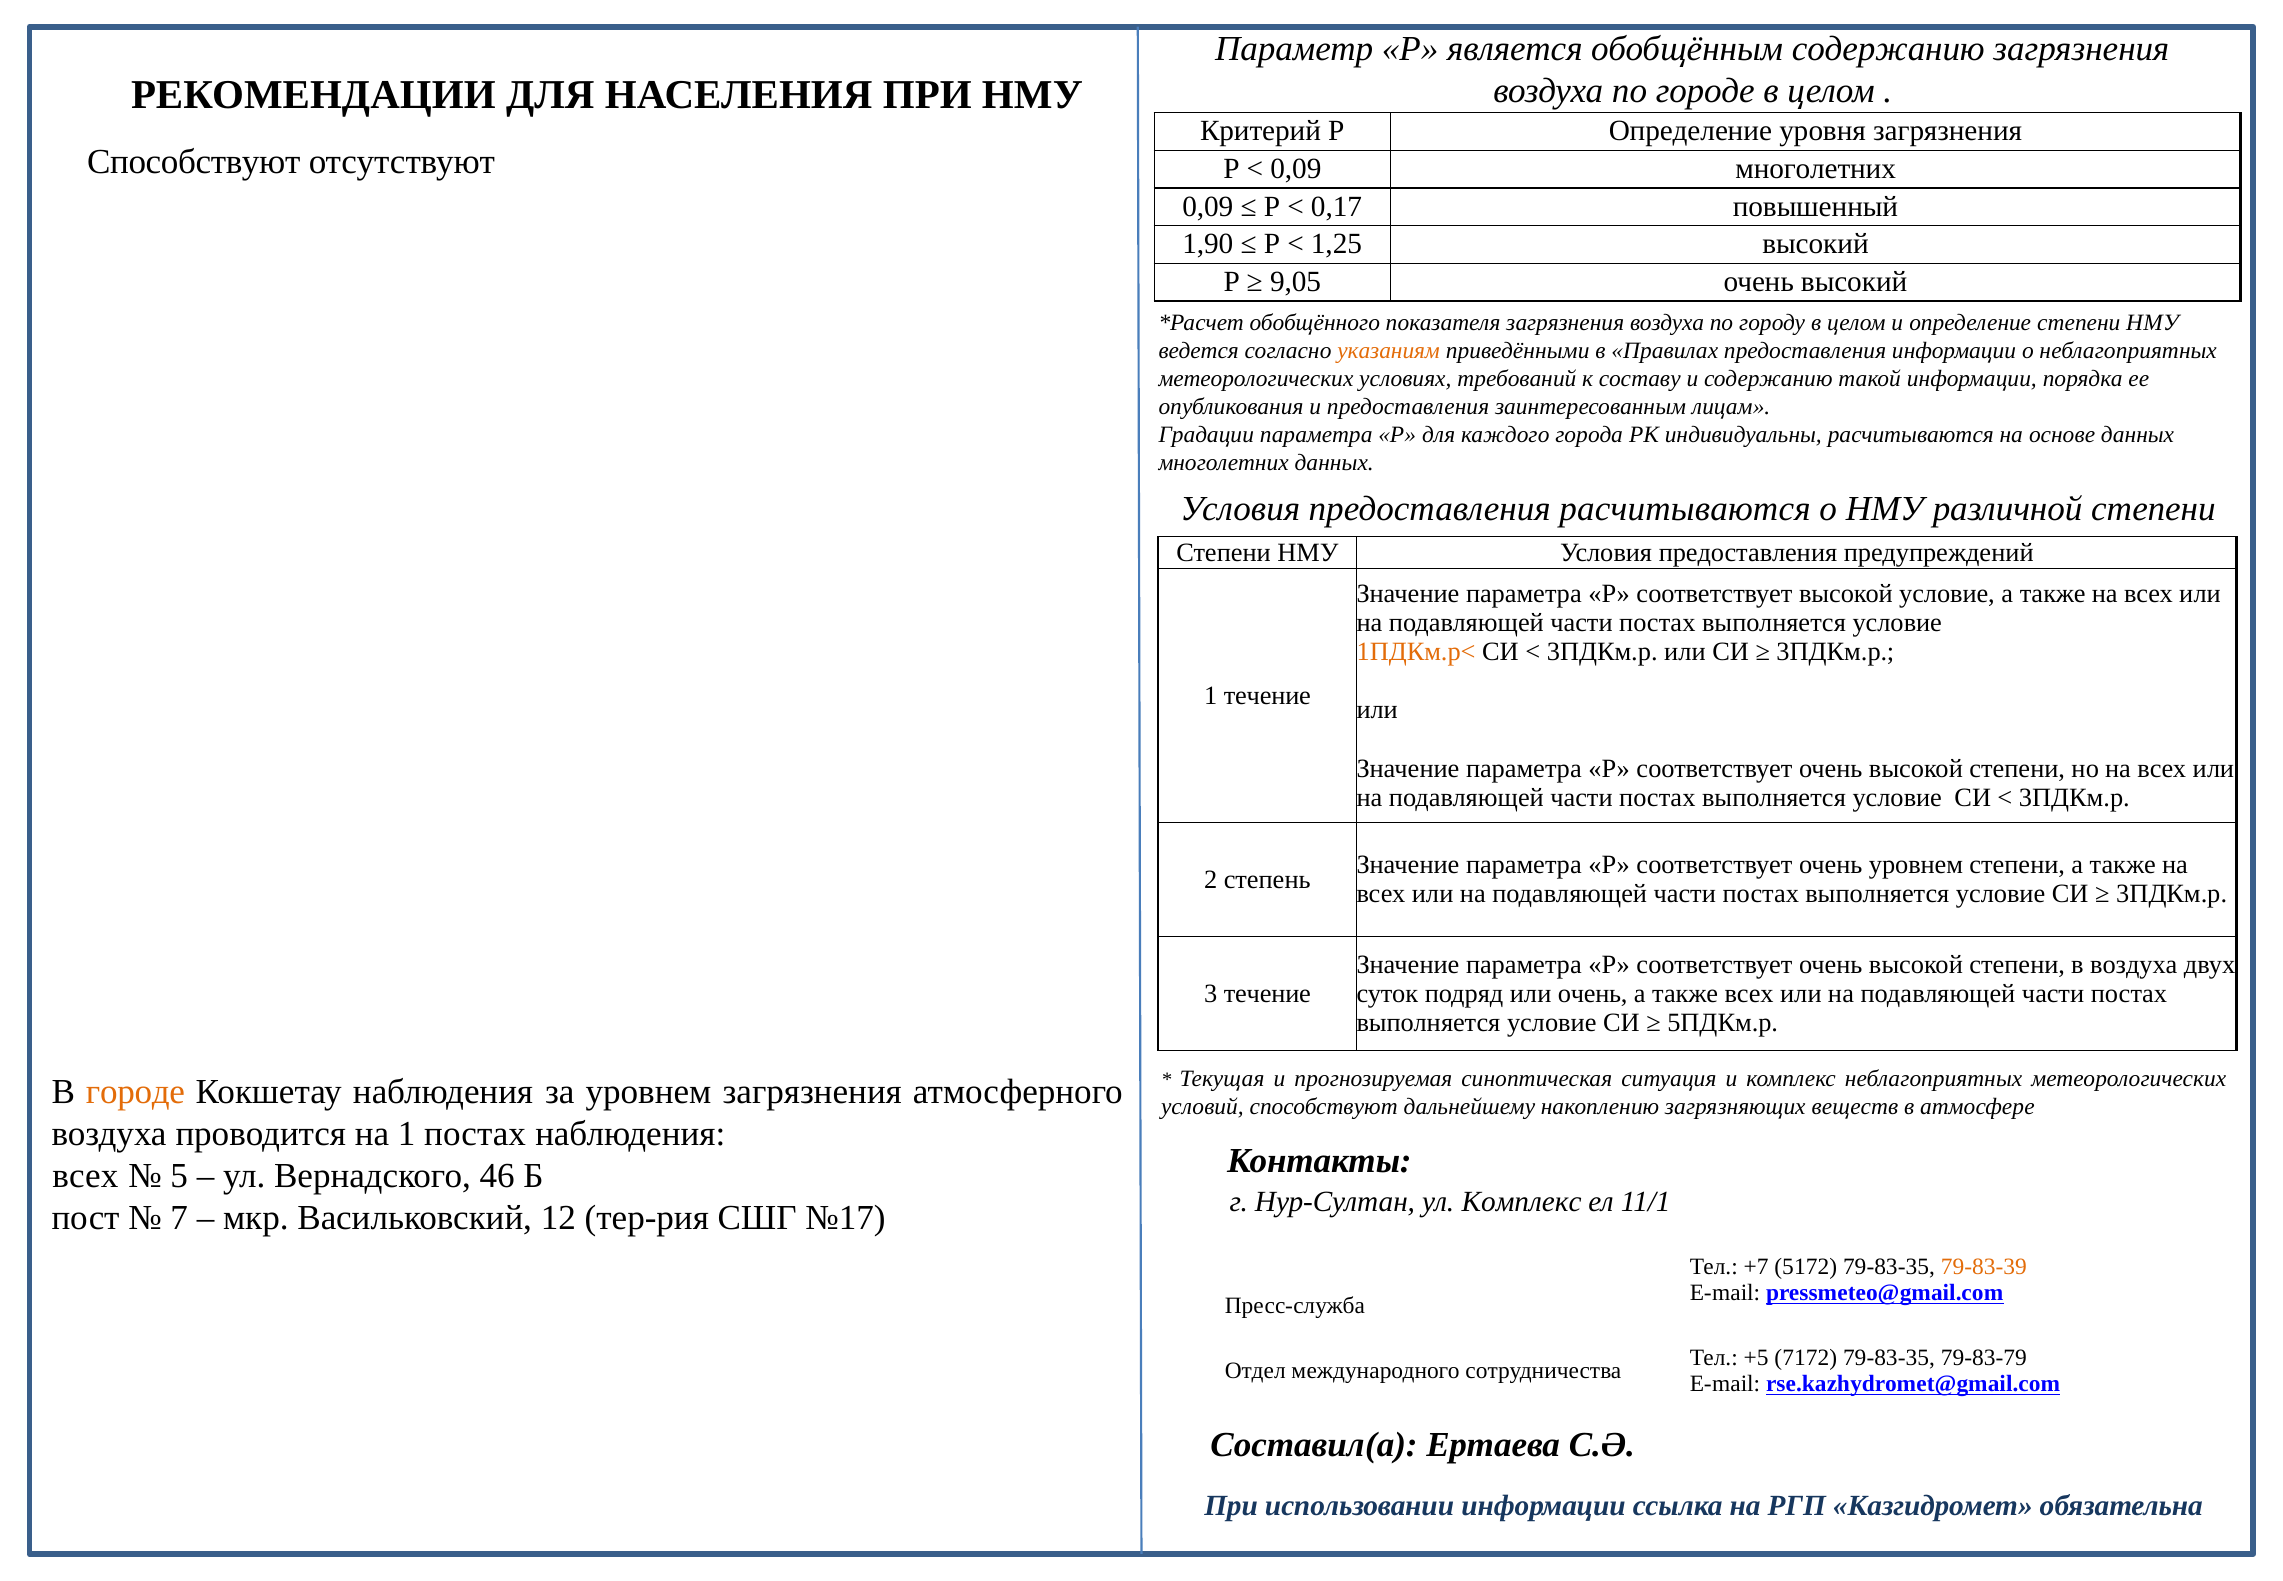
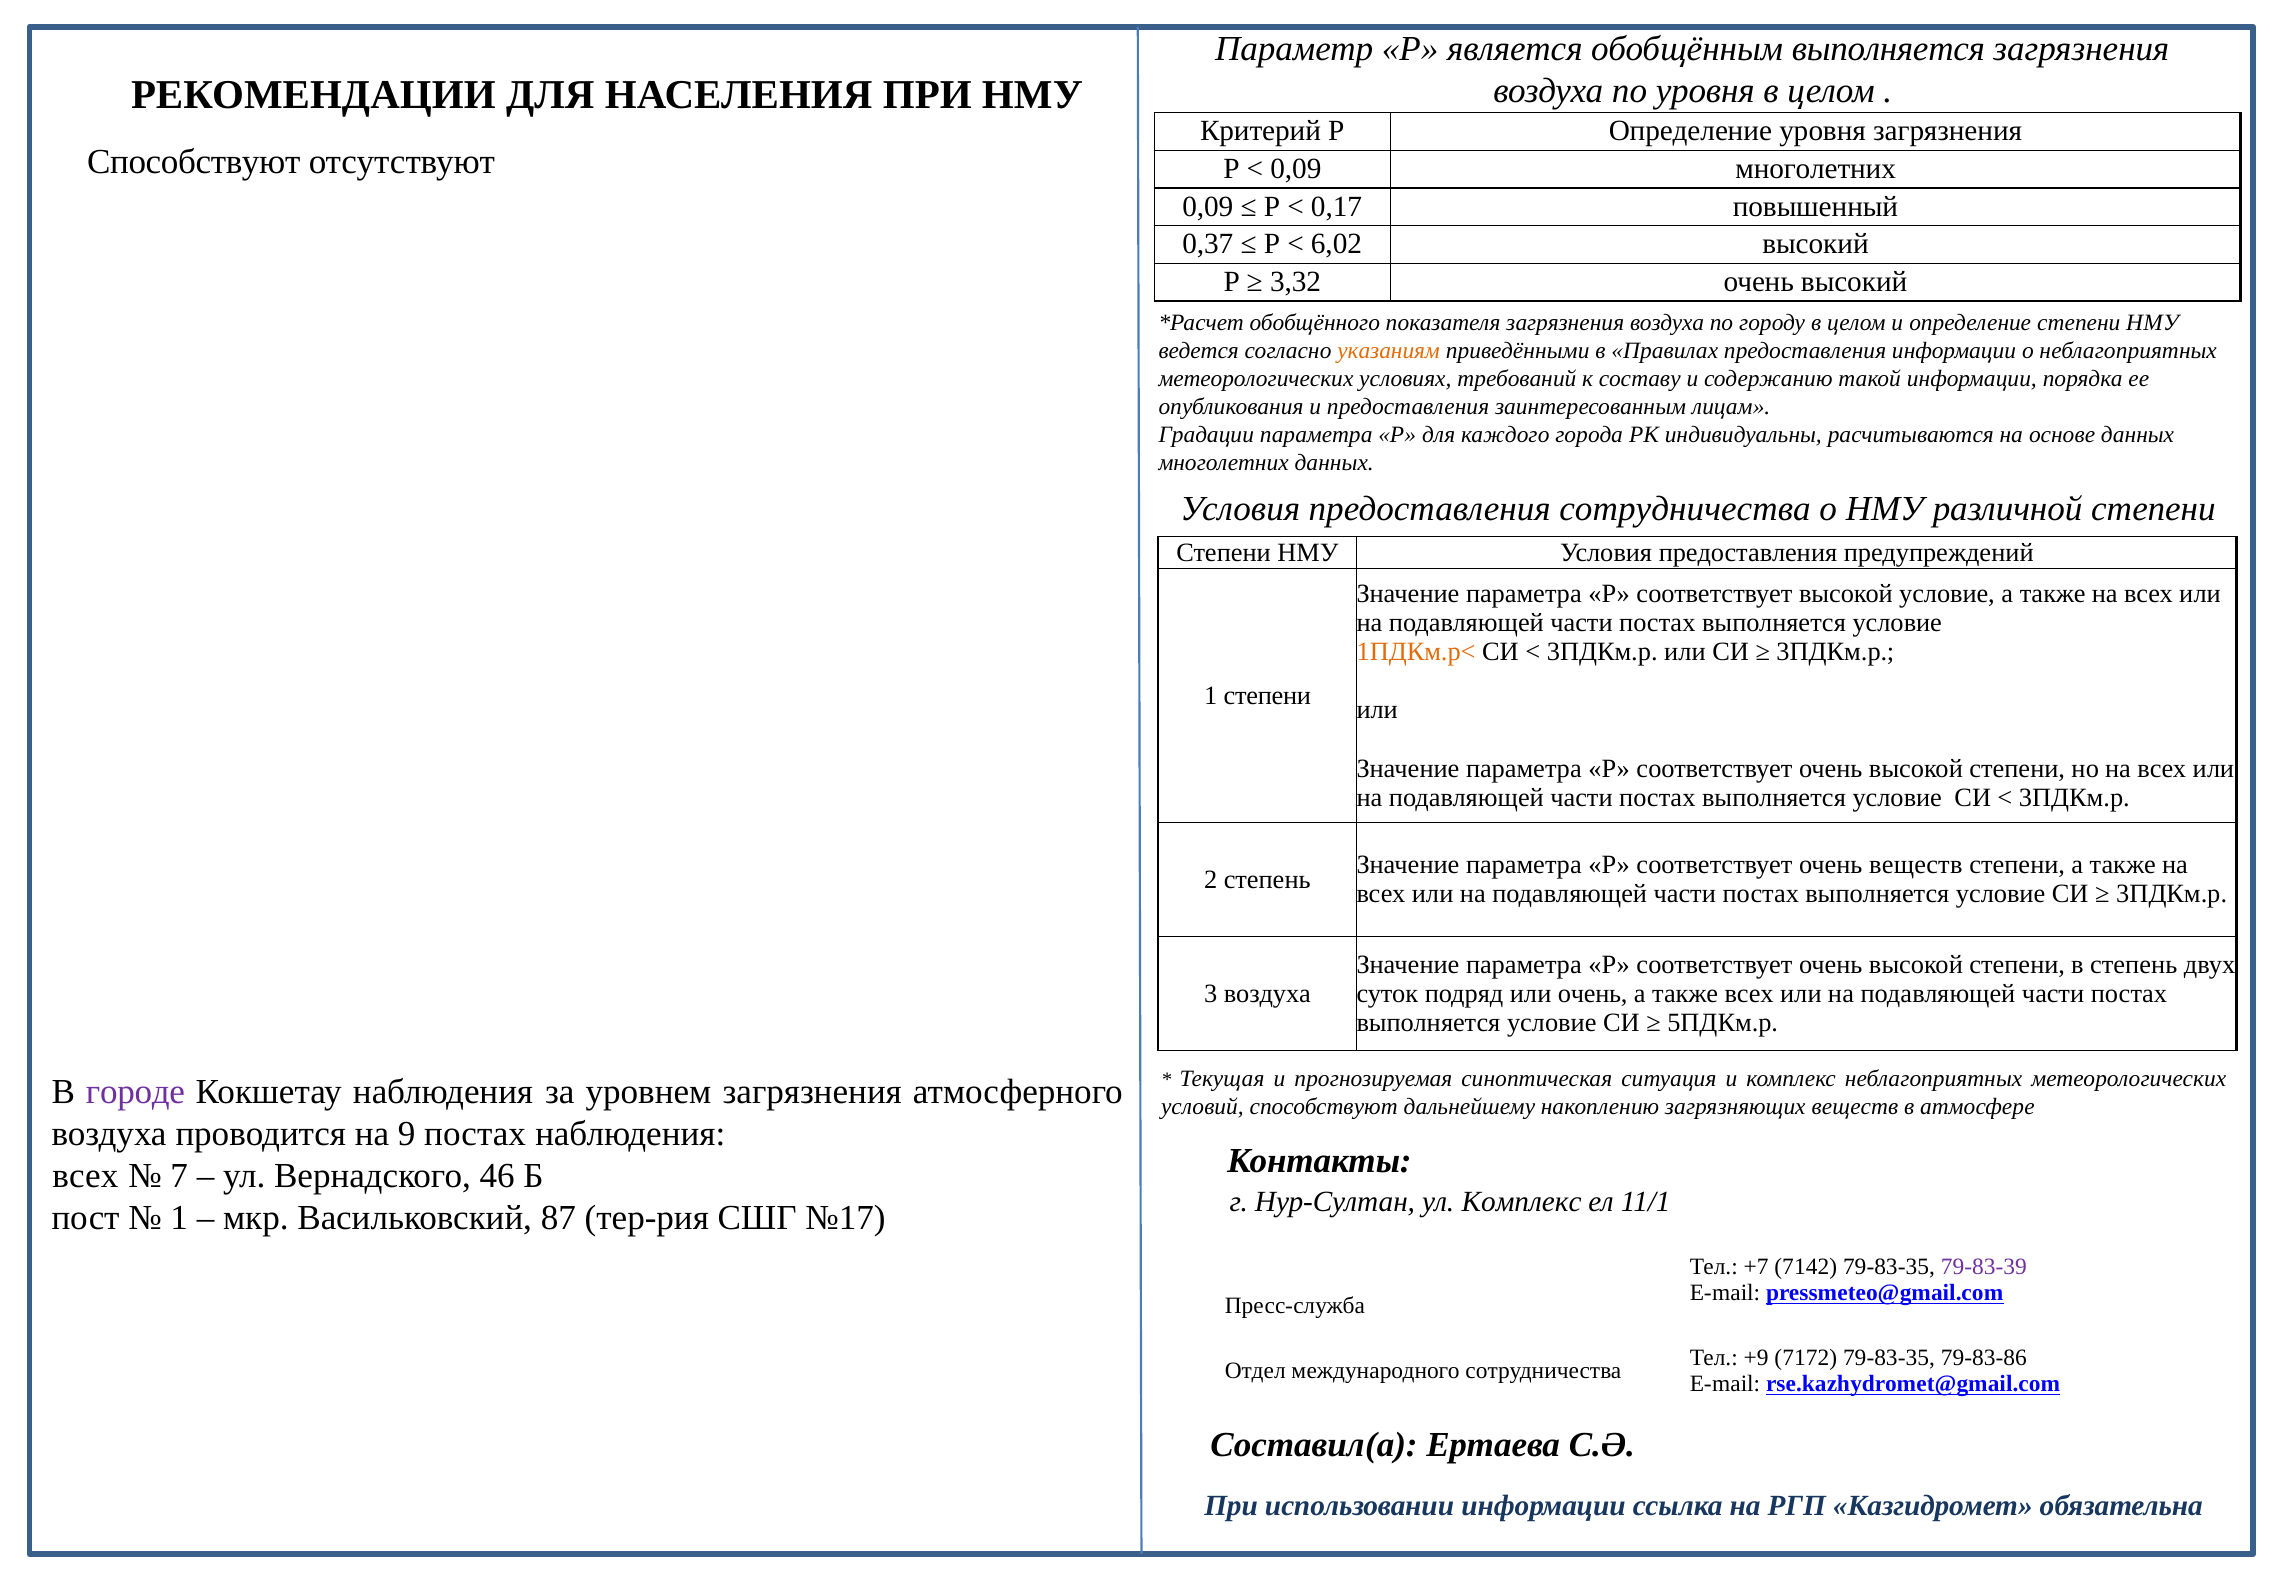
обобщённым содержанию: содержанию -> выполняется
по городе: городе -> уровня
1,90: 1,90 -> 0,37
1,25: 1,25 -> 6,02
9,05: 9,05 -> 3,32
предоставления расчитываются: расчитываются -> сотрудничества
1 течение: течение -> степени
очень уровнем: уровнем -> веществ
в воздуха: воздуха -> степень
3 течение: течение -> воздуха
городе at (135, 1091) colour: orange -> purple
на 1: 1 -> 9
5: 5 -> 7
7 at (179, 1218): 7 -> 1
12: 12 -> 87
5172: 5172 -> 7142
79-83-39 colour: orange -> purple
+5: +5 -> +9
79-83-79: 79-83-79 -> 79-83-86
